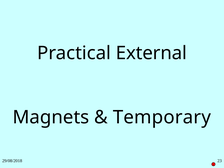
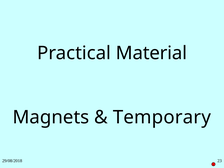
External: External -> Material
